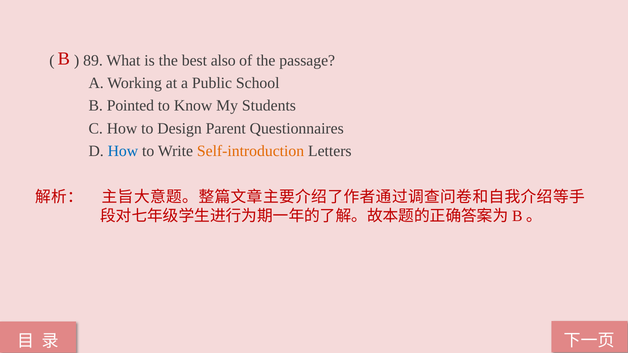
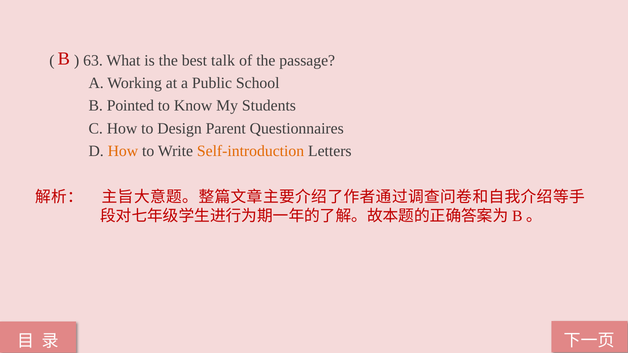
89: 89 -> 63
also: also -> talk
How at (123, 151) colour: blue -> orange
